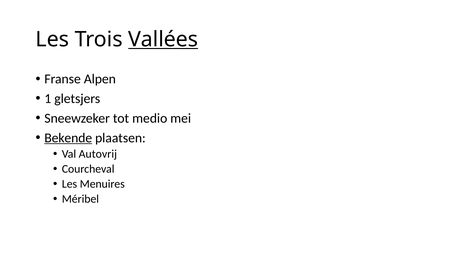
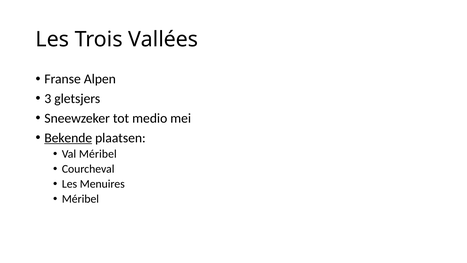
Vallées underline: present -> none
1: 1 -> 3
Val Autovrij: Autovrij -> Méribel
